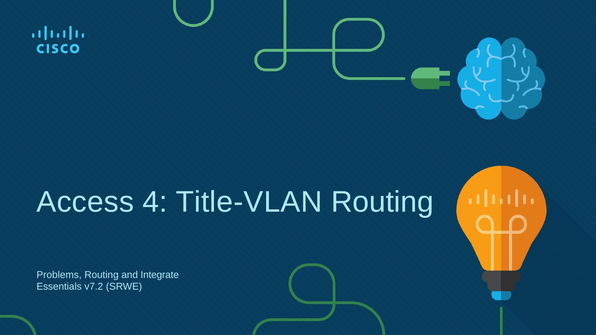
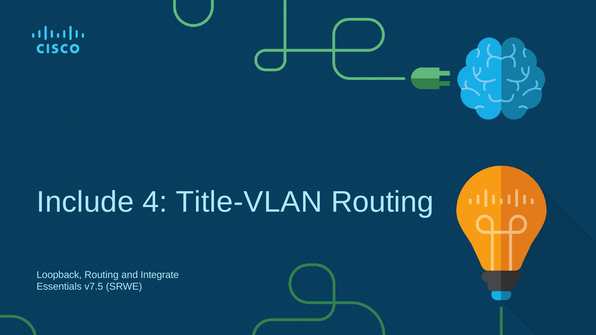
Access: Access -> Include
Problems: Problems -> Loopback
v7.2: v7.2 -> v7.5
